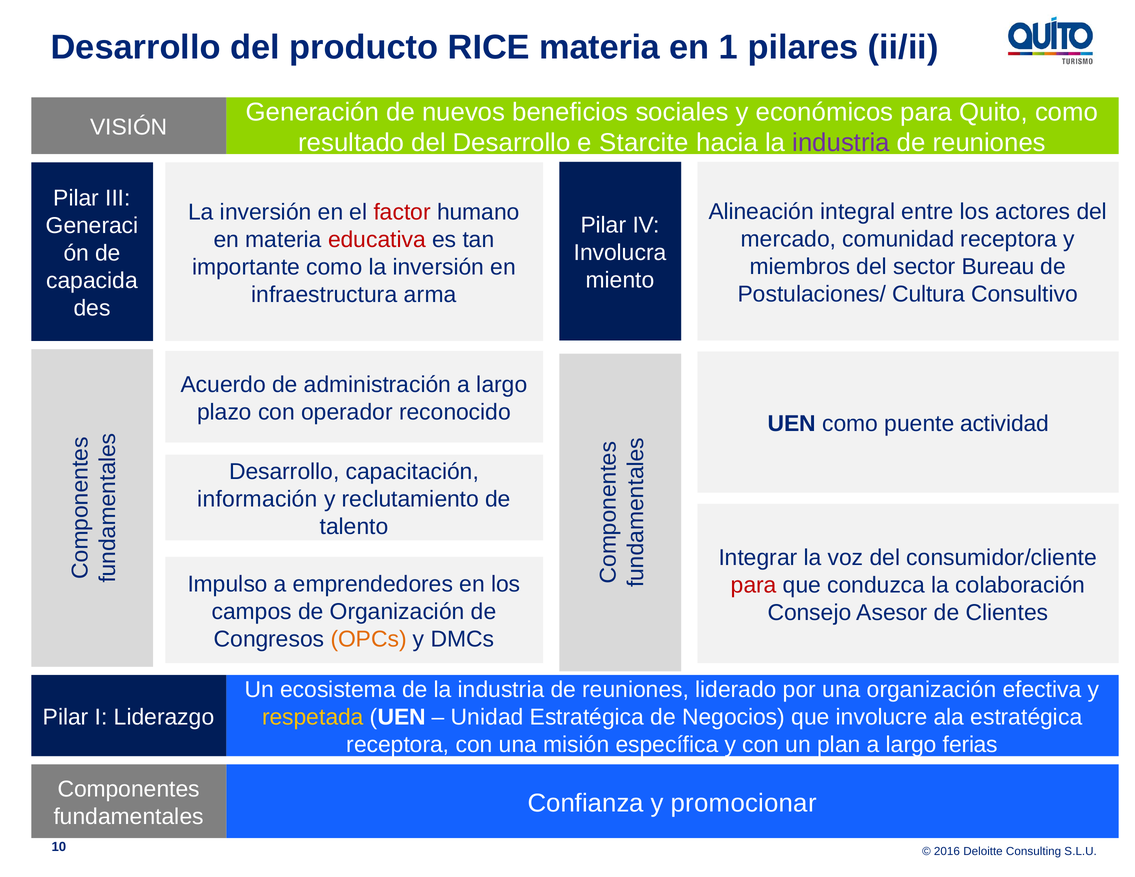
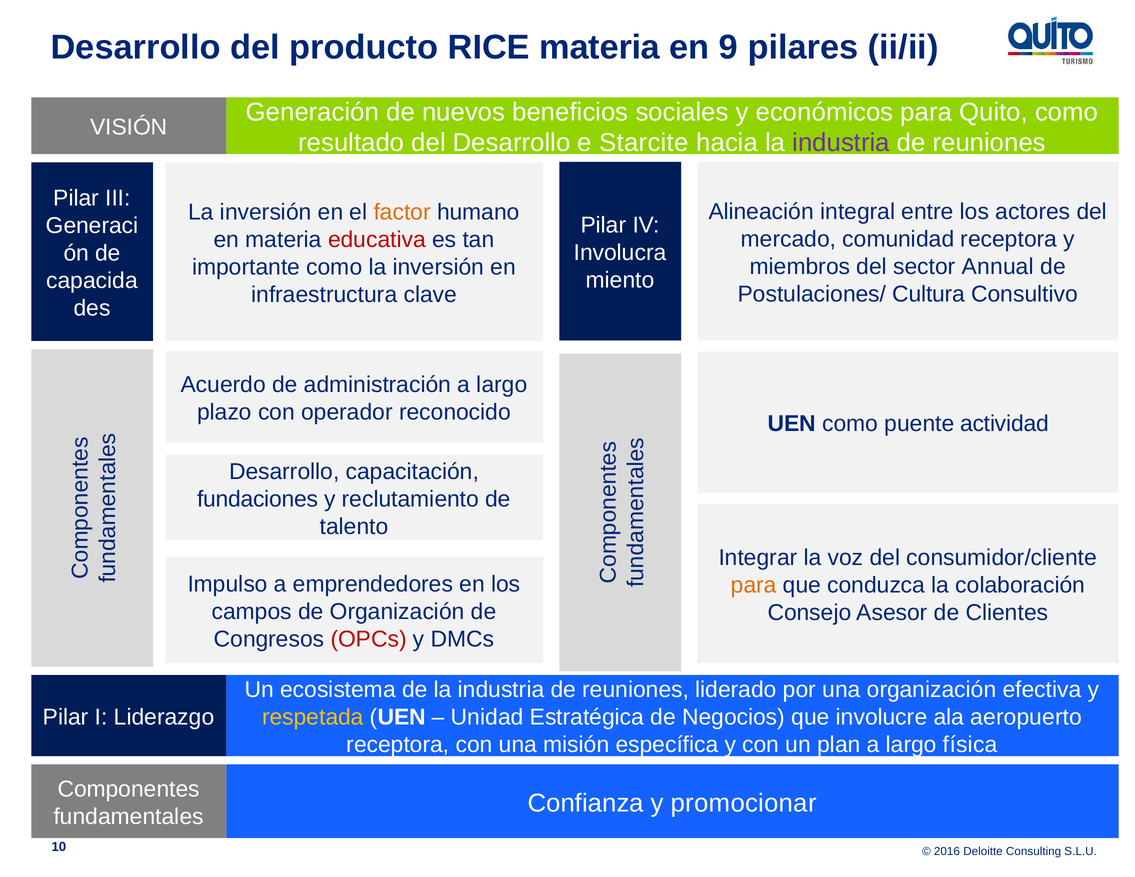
1: 1 -> 9
factor colour: red -> orange
Bureau: Bureau -> Annual
arma: arma -> clave
información: información -> fundaciones
para at (754, 585) colour: red -> orange
OPCs colour: orange -> red
ala estratégica: estratégica -> aeropuerto
ferias: ferias -> física
